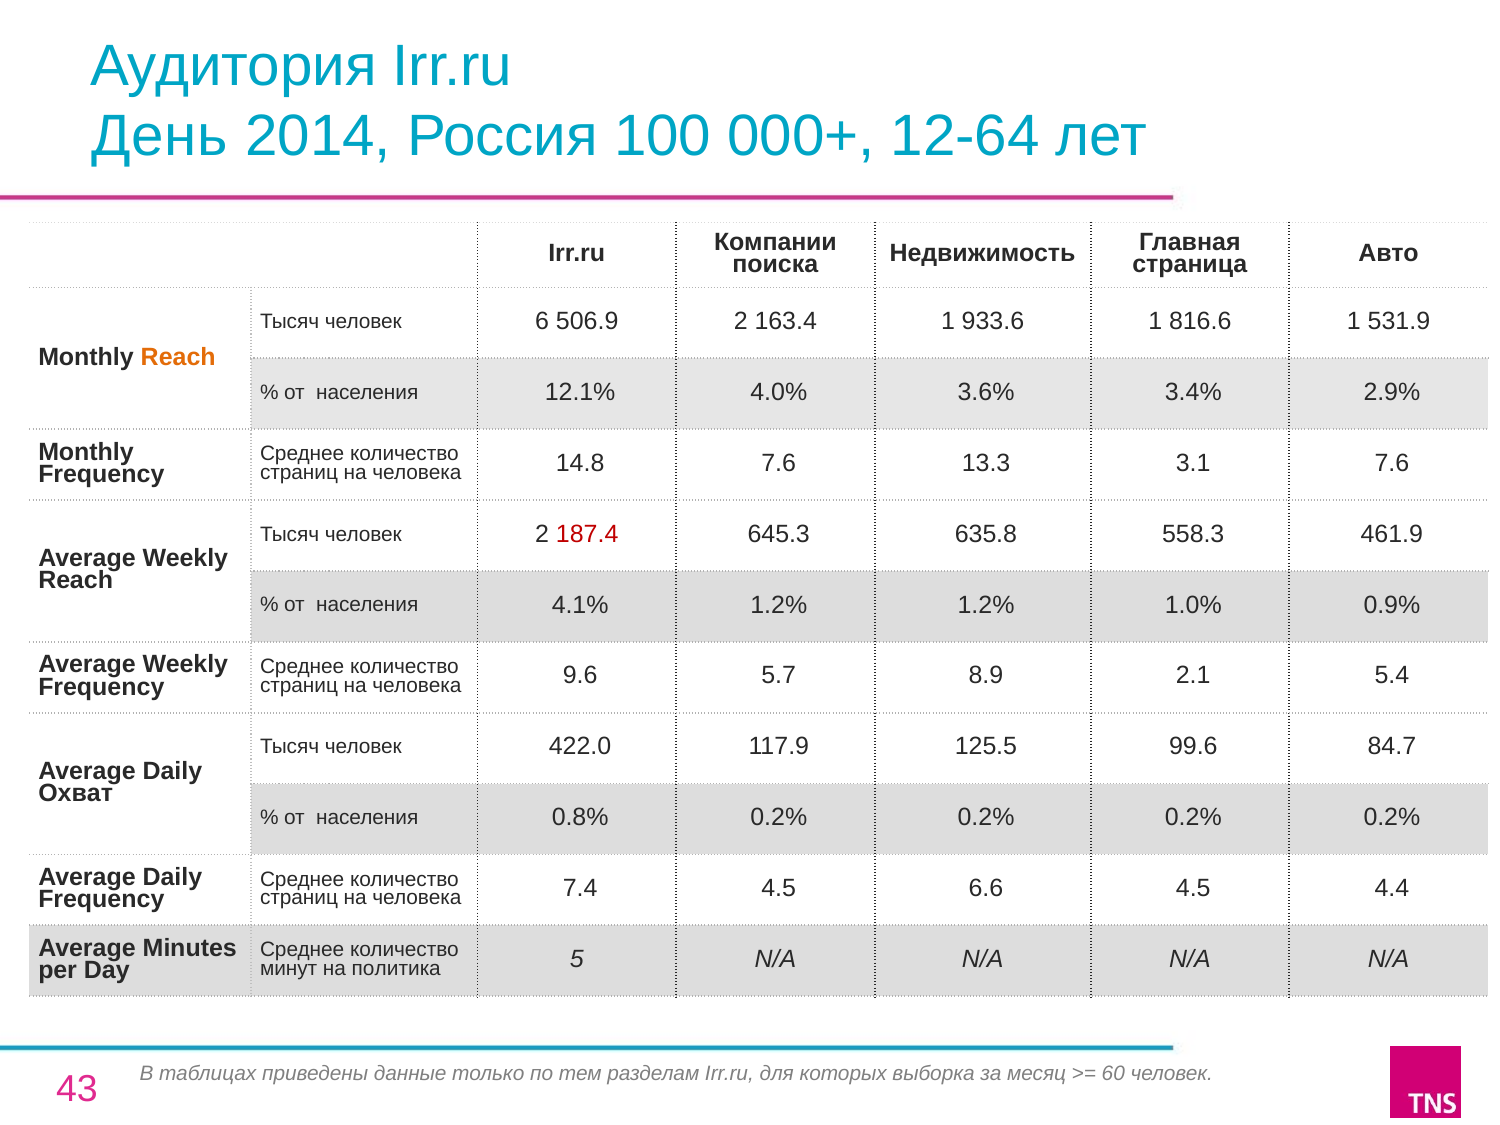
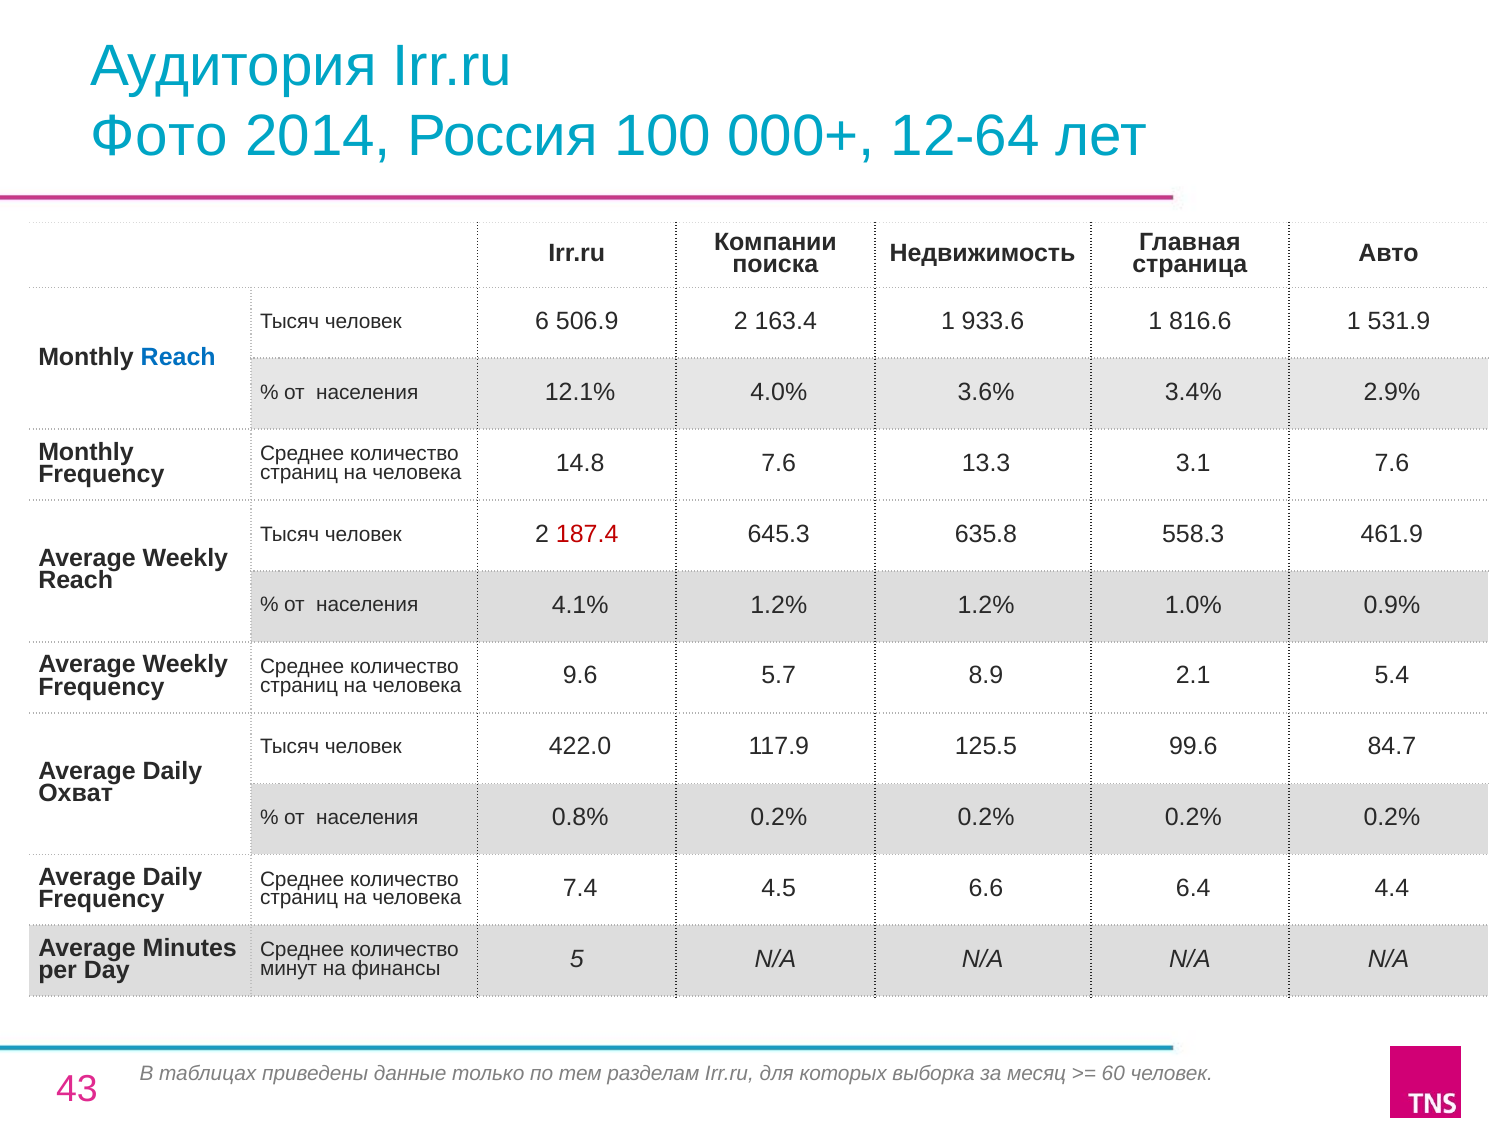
День: День -> Фото
Reach at (178, 357) colour: orange -> blue
6.6 4.5: 4.5 -> 6.4
политика: политика -> финансы
